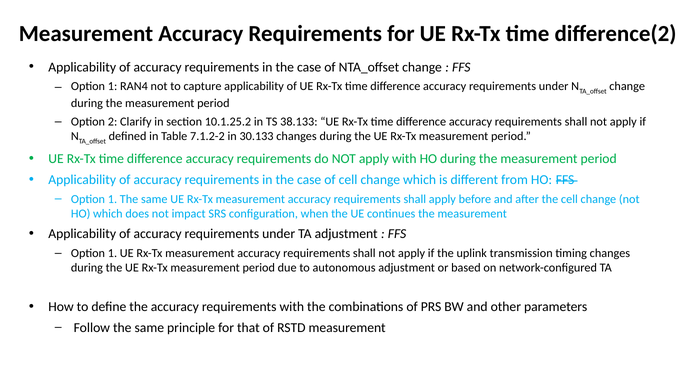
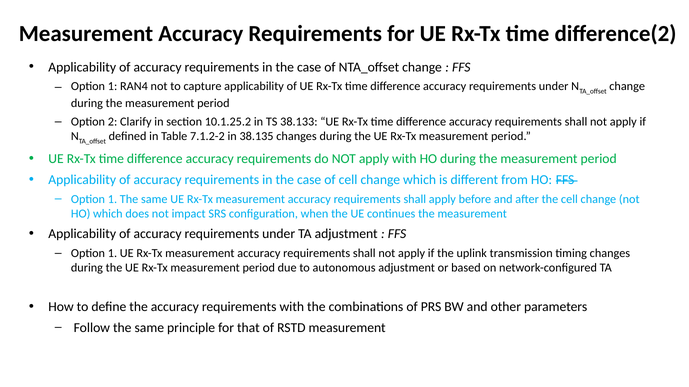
30.133: 30.133 -> 38.135
